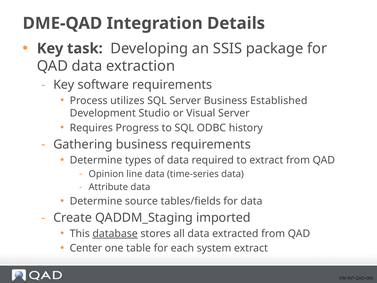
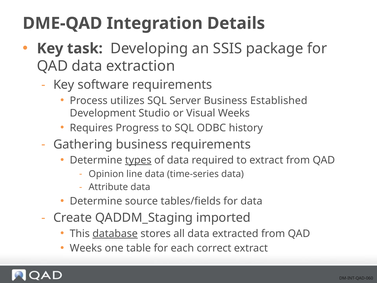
Visual Server: Server -> Weeks
types underline: none -> present
Center at (86, 248): Center -> Weeks
system: system -> correct
